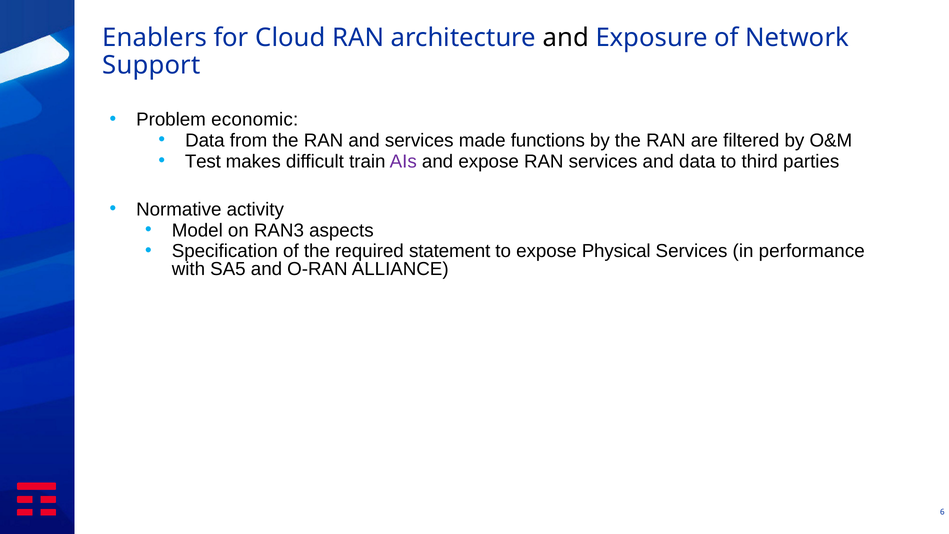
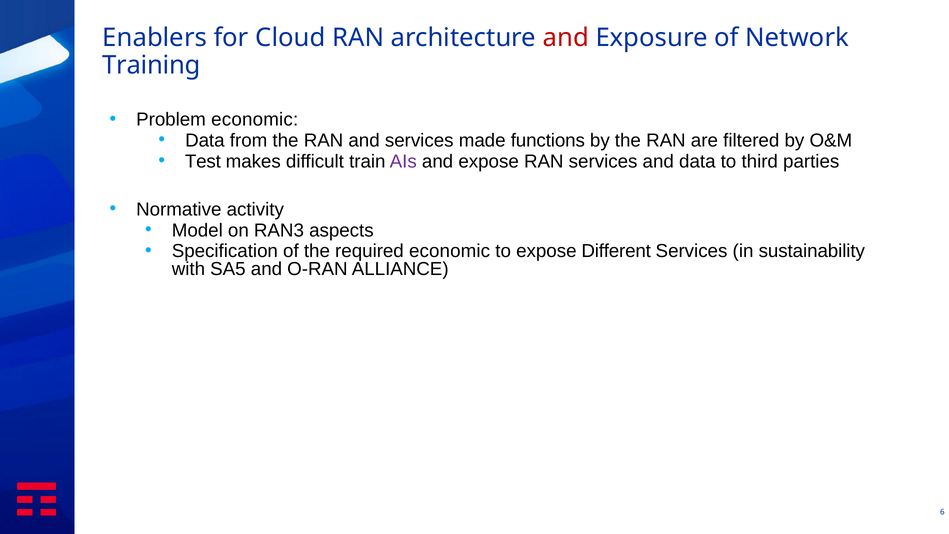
and at (566, 38) colour: black -> red
Support: Support -> Training
required statement: statement -> economic
Physical: Physical -> Different
performance: performance -> sustainability
